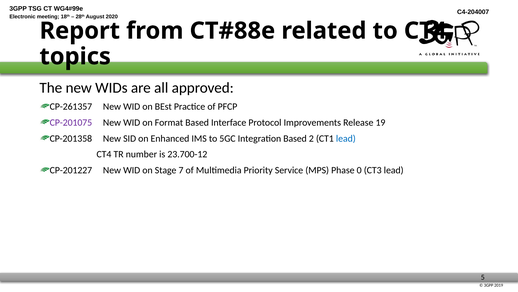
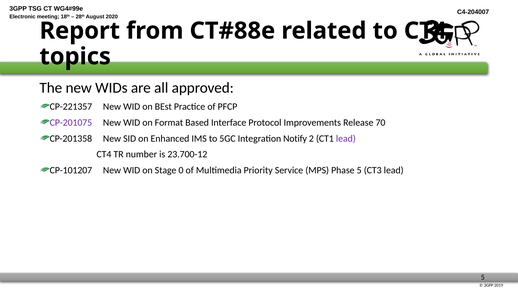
CP-261357: CP-261357 -> CP-221357
19: 19 -> 70
Integration Based: Based -> Notify
lead at (346, 138) colour: blue -> purple
CP-201227: CP-201227 -> CP-101207
7: 7 -> 0
Phase 0: 0 -> 5
